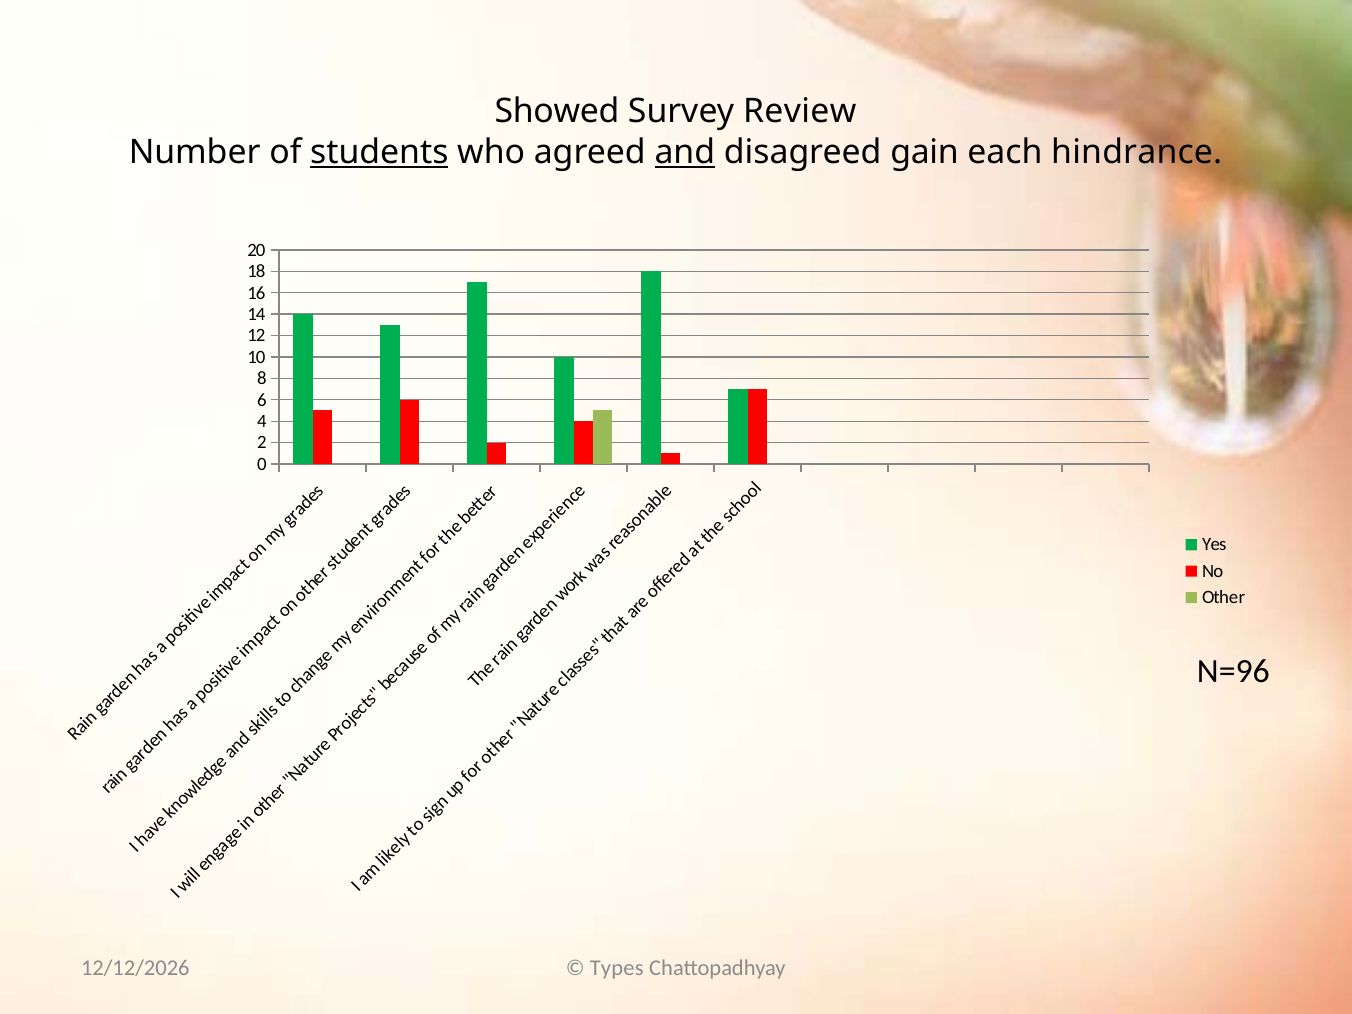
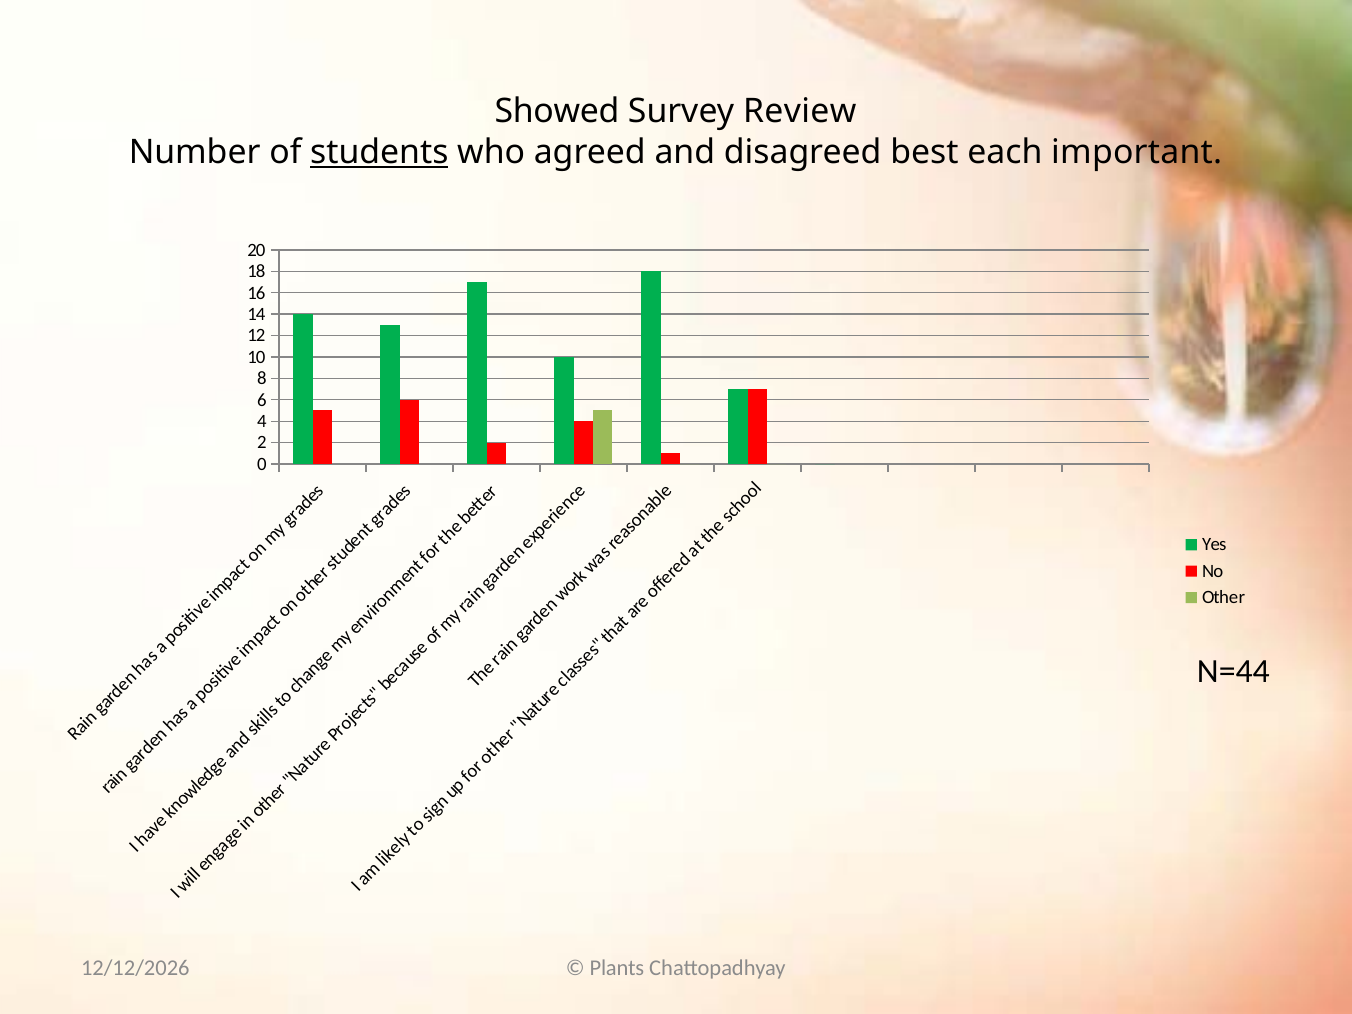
and underline: present -> none
gain: gain -> best
hindrance: hindrance -> important
N=96: N=96 -> N=44
Types: Types -> Plants
